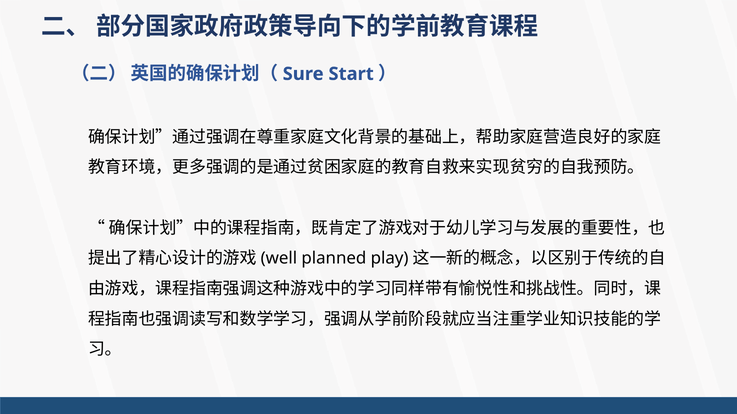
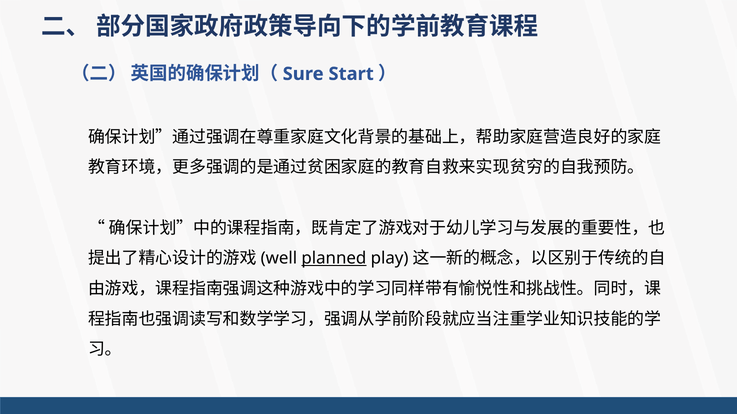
planned underline: none -> present
